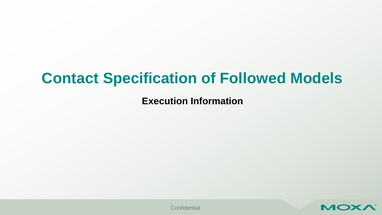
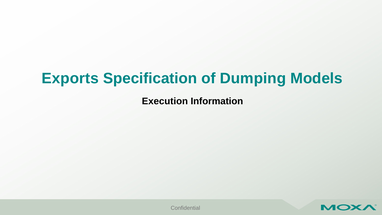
Contact: Contact -> Exports
Followed: Followed -> Dumping
